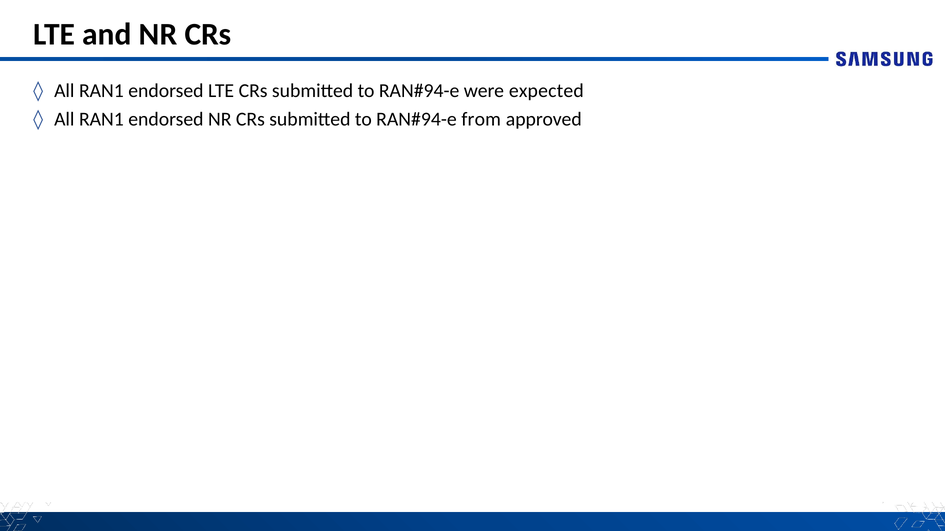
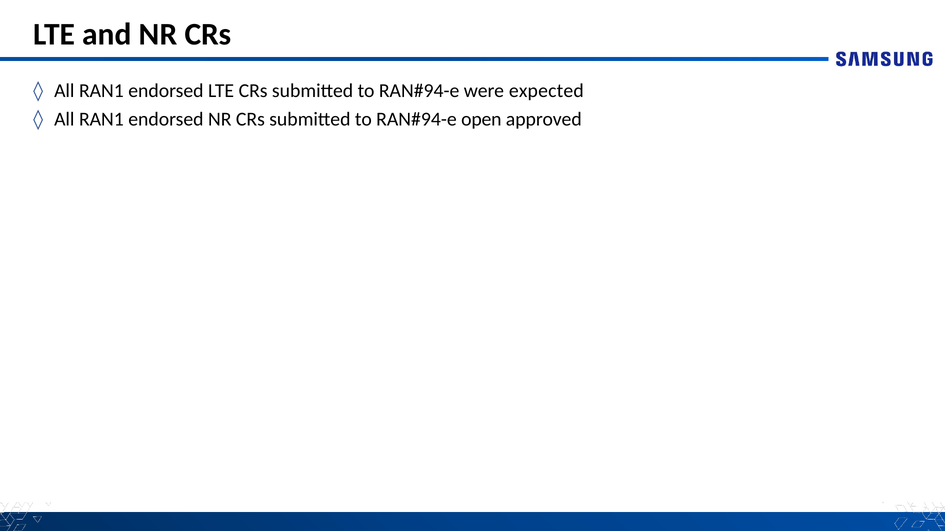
from: from -> open
